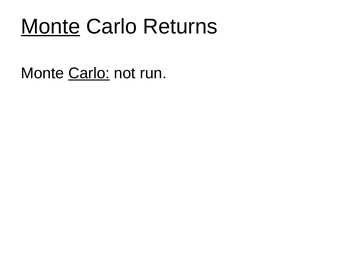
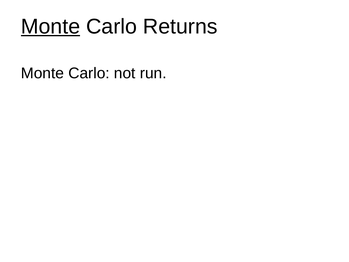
Carlo at (89, 73) underline: present -> none
